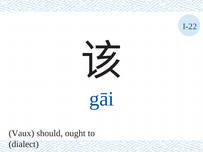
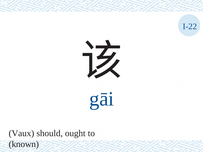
dialect: dialect -> known
